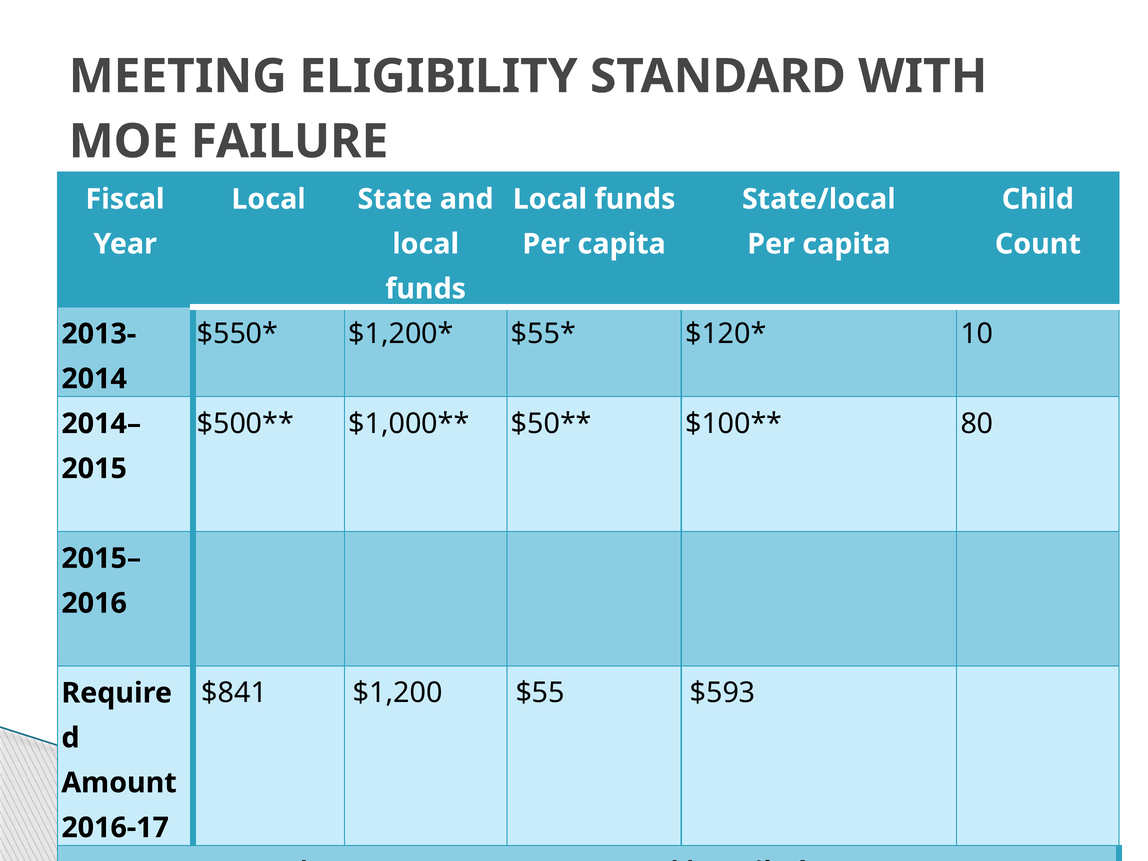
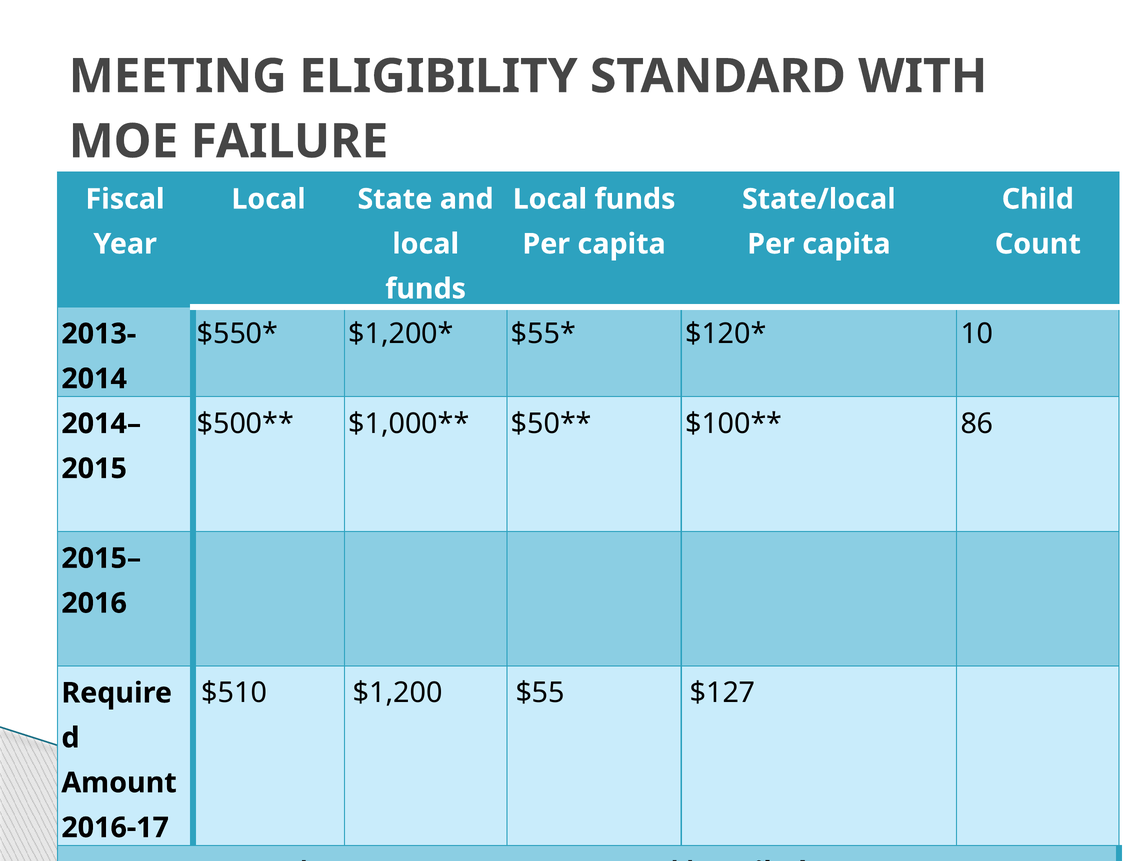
80: 80 -> 86
$841: $841 -> $510
$593: $593 -> $127
